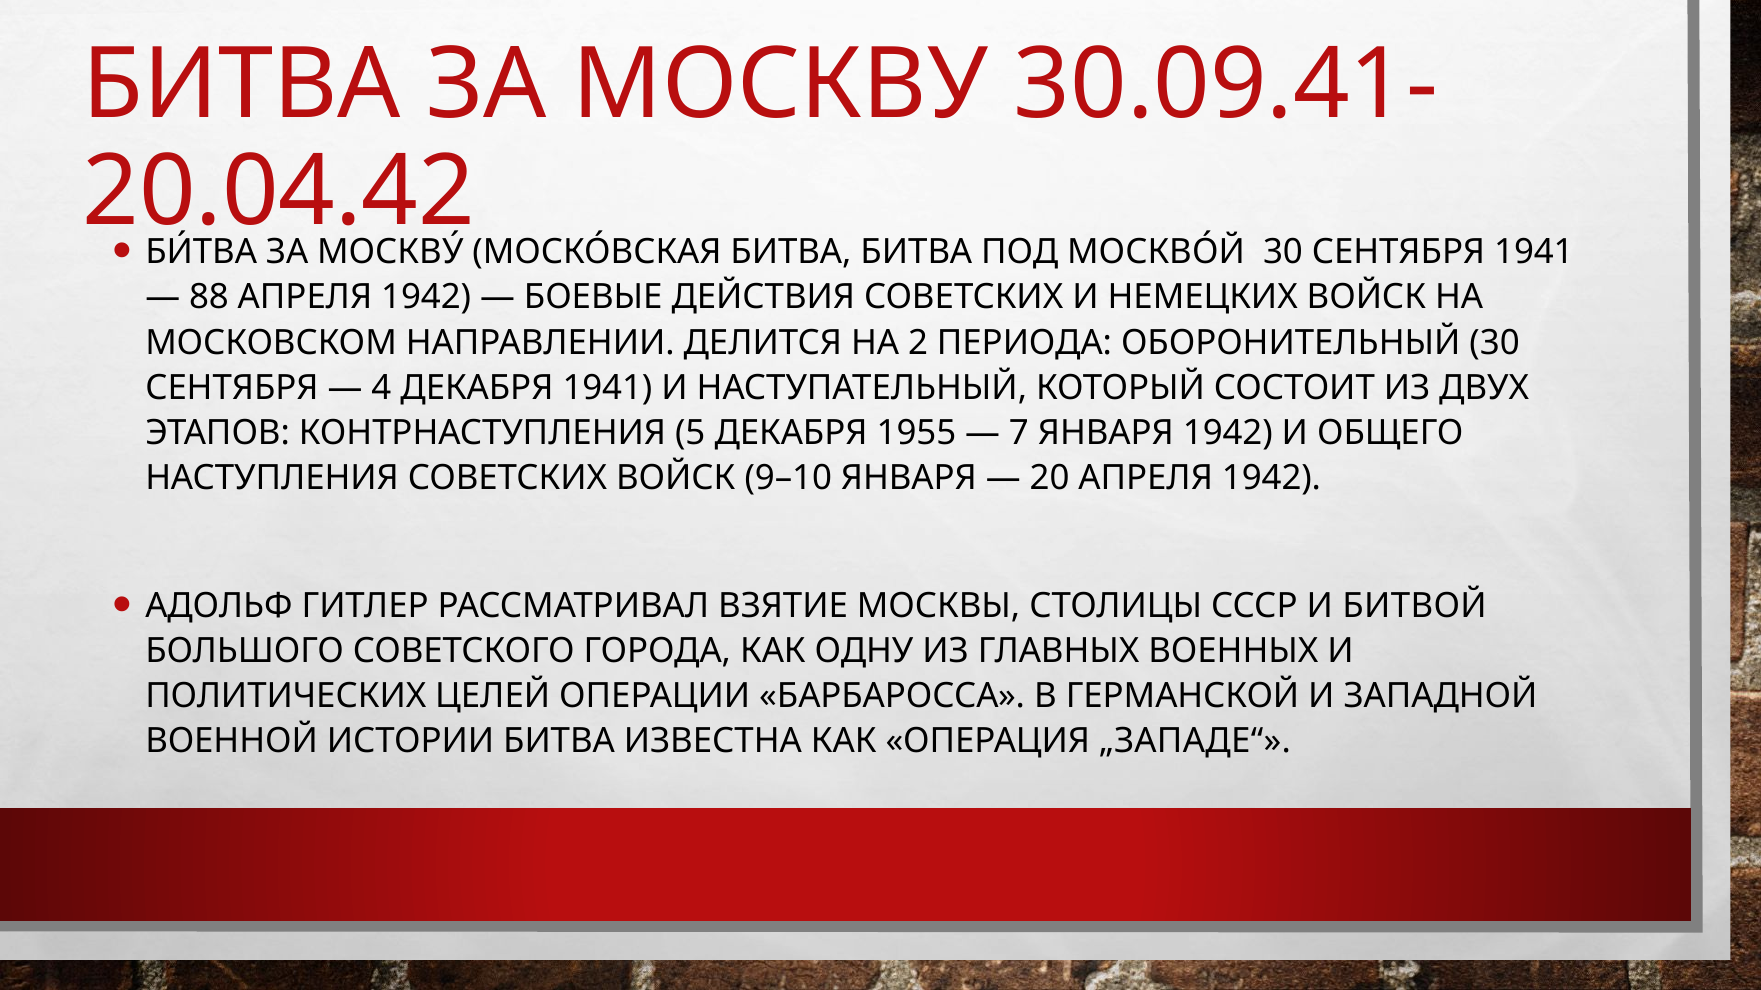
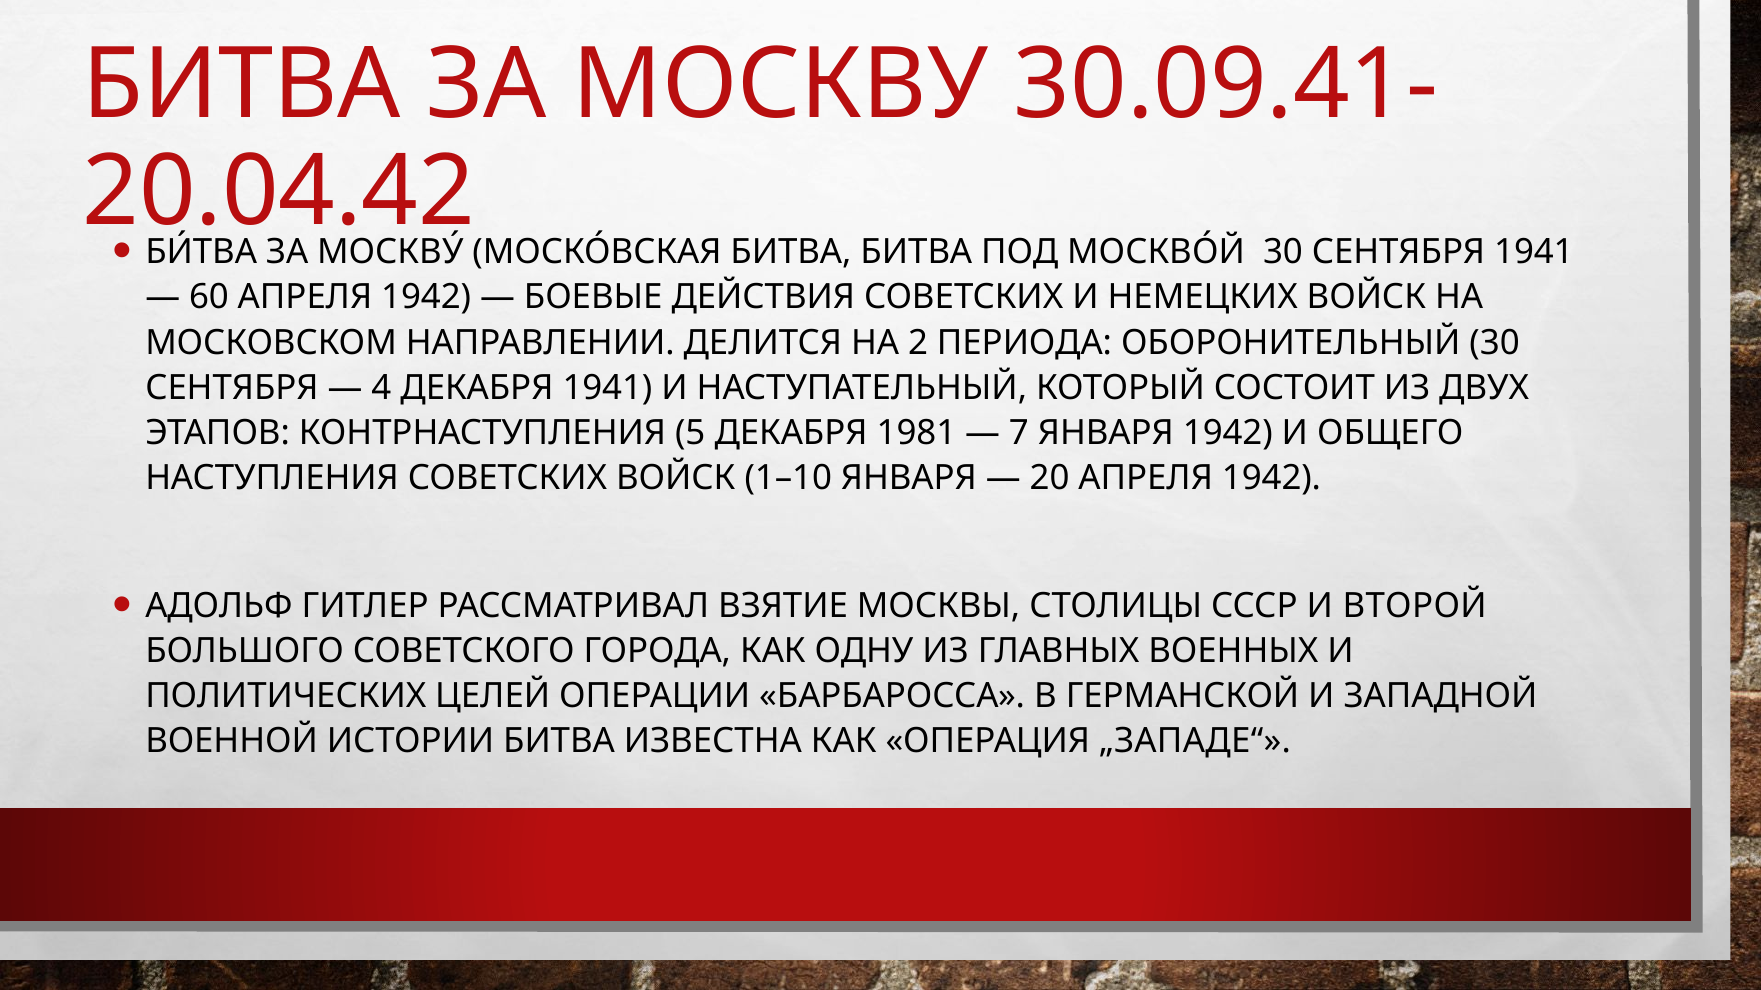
88: 88 -> 60
1955: 1955 -> 1981
9–10: 9–10 -> 1–10
БИТВОЙ: БИТВОЙ -> ВТОРОЙ
